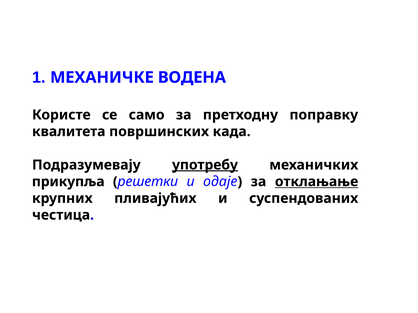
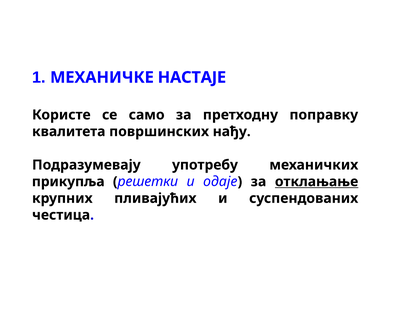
ВОДЕНА: ВОДЕНА -> НАСТАЈЕ
када: када -> нађу
употребу underline: present -> none
